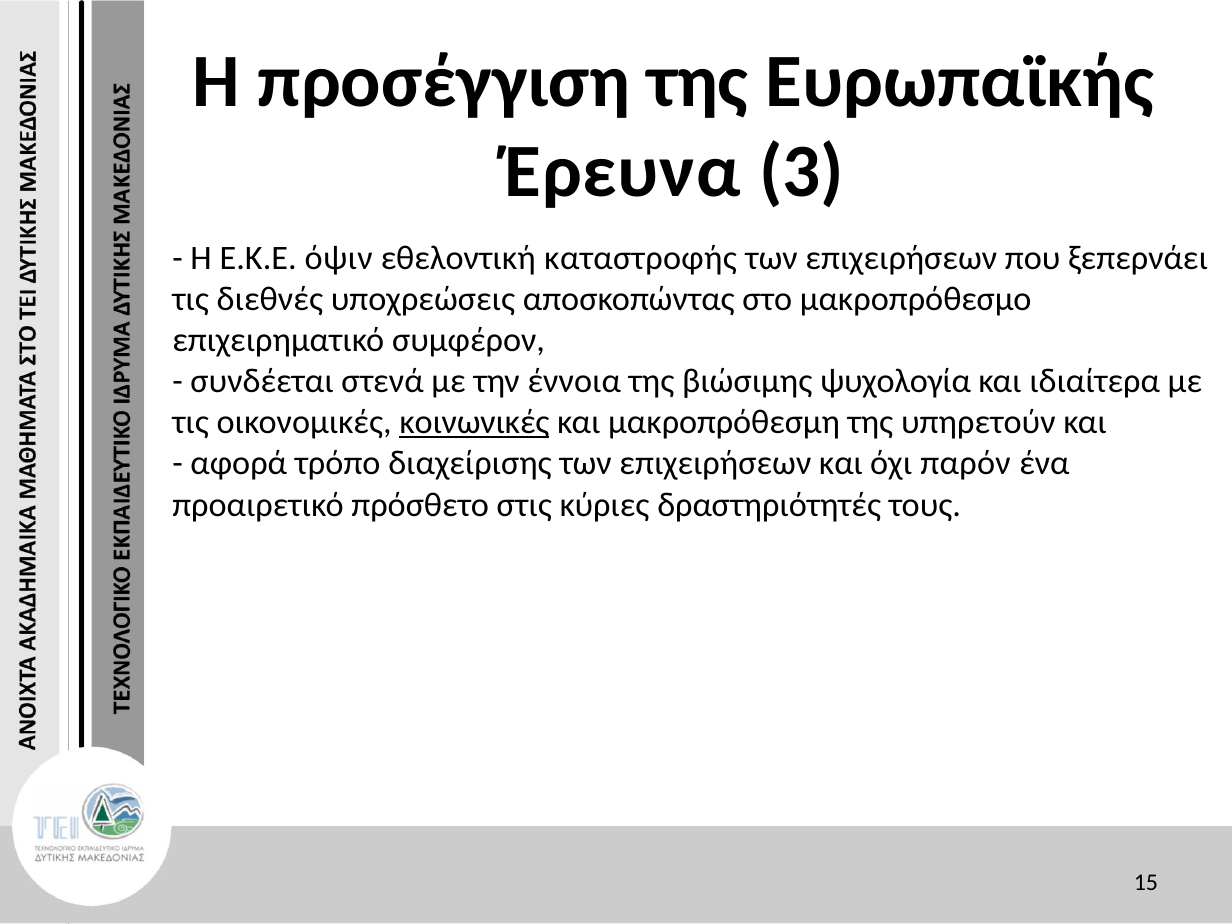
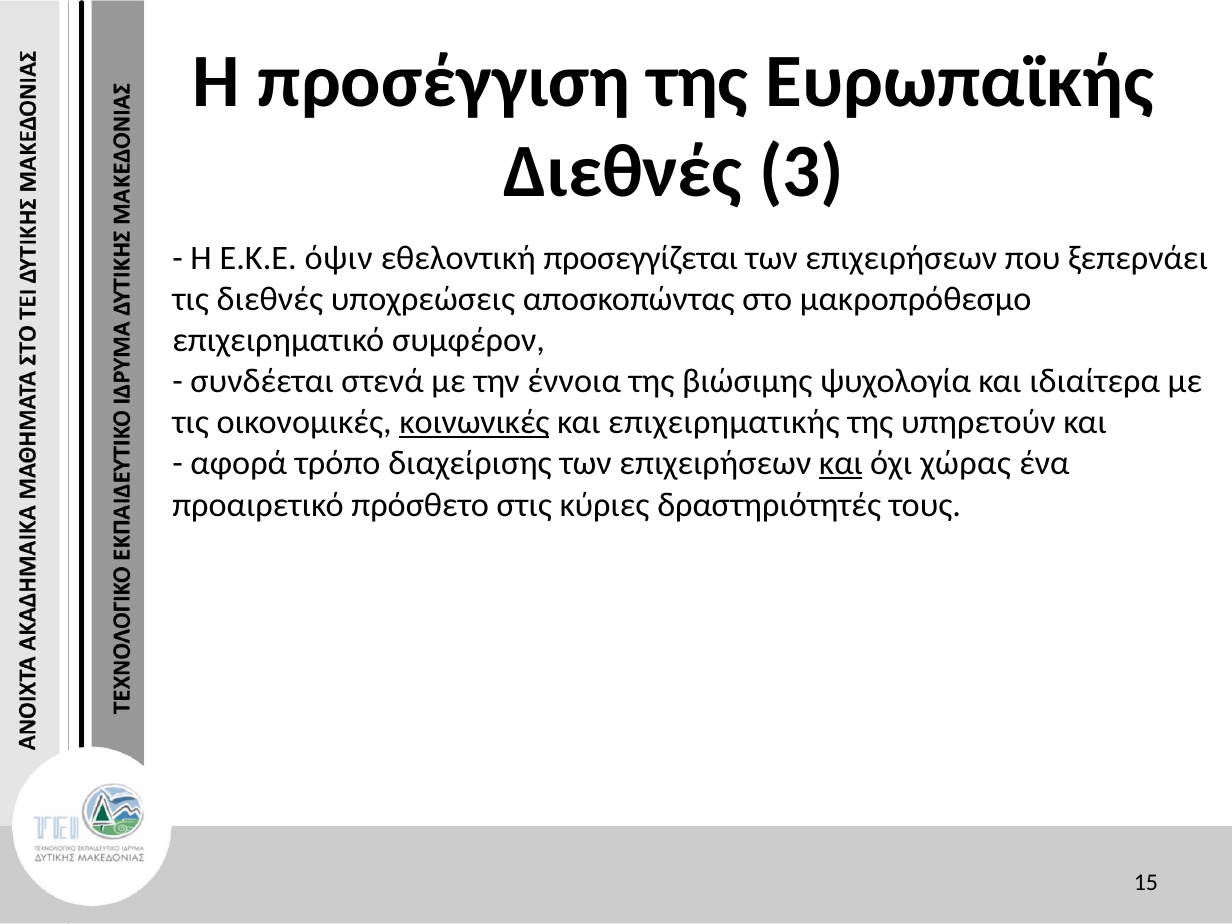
Έρευνα at (623, 172): Έρευνα -> Διεθνές
καταστροφής: καταστροφής -> προσεγγίζεται
μακροπρόθεσμη: μακροπρόθεσμη -> επιχειρηματικής
και at (841, 464) underline: none -> present
παρόν: παρόν -> χώρας
